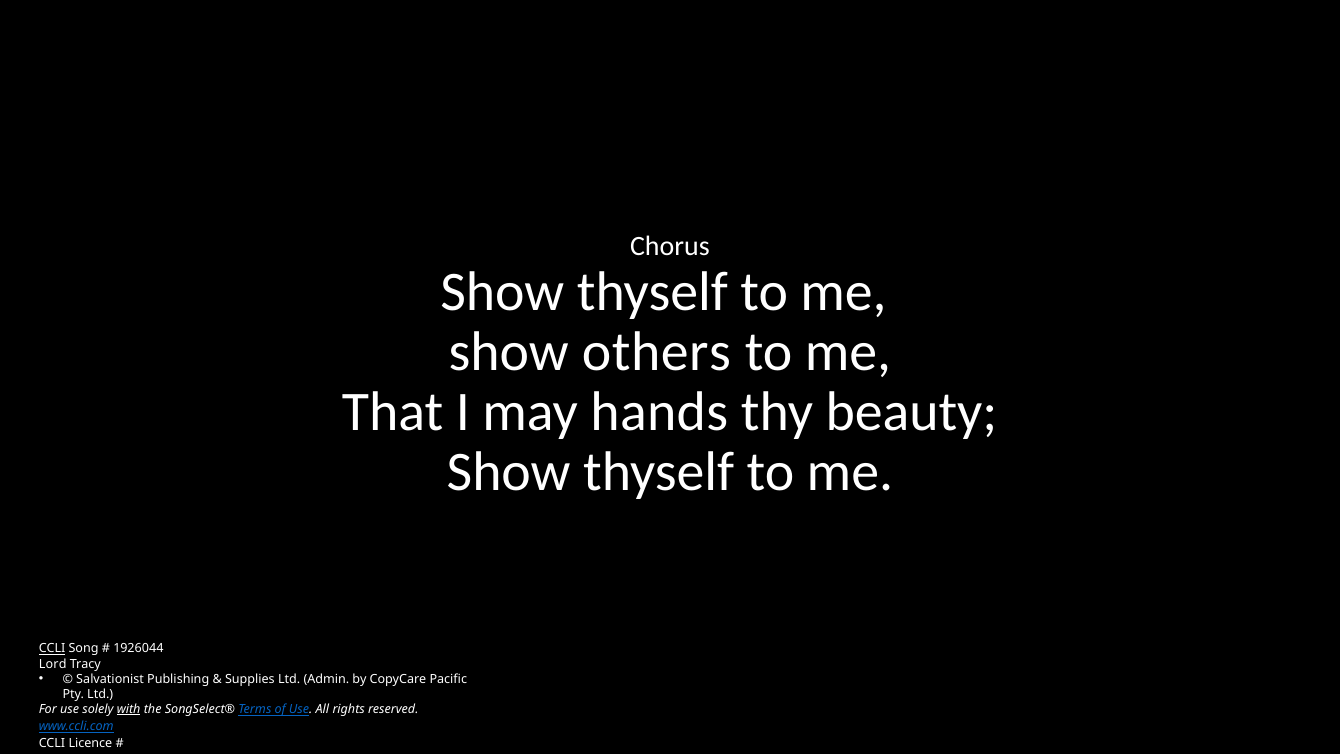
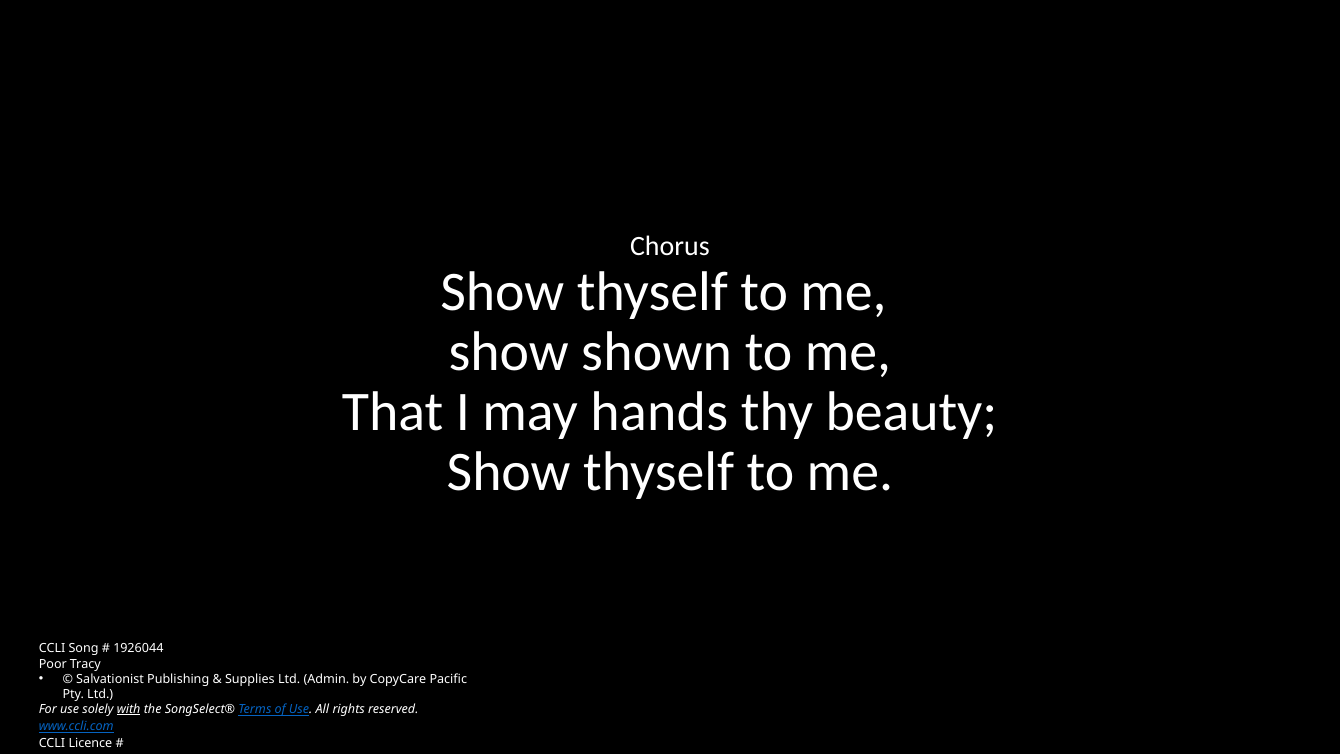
others: others -> shown
CCLI at (52, 649) underline: present -> none
Lord: Lord -> Poor
